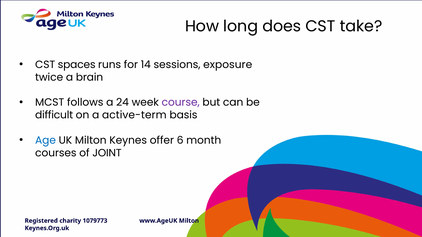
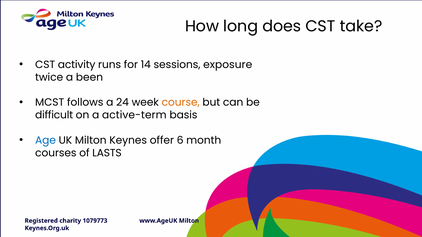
spaces: spaces -> activity
brain: brain -> been
course colour: purple -> orange
JOINT: JOINT -> LASTS
